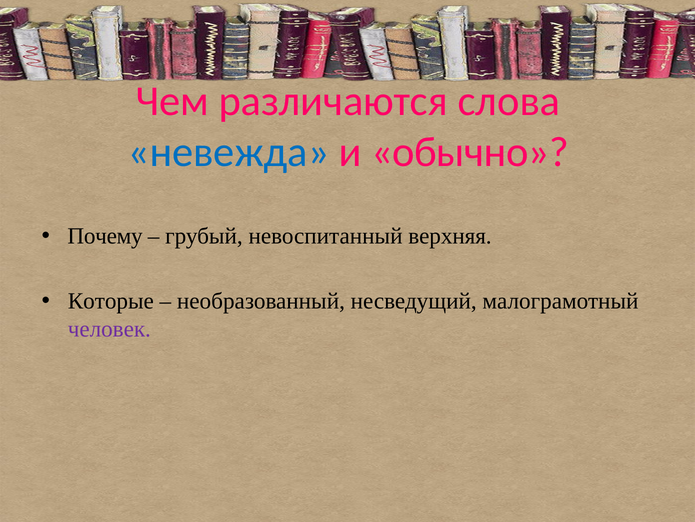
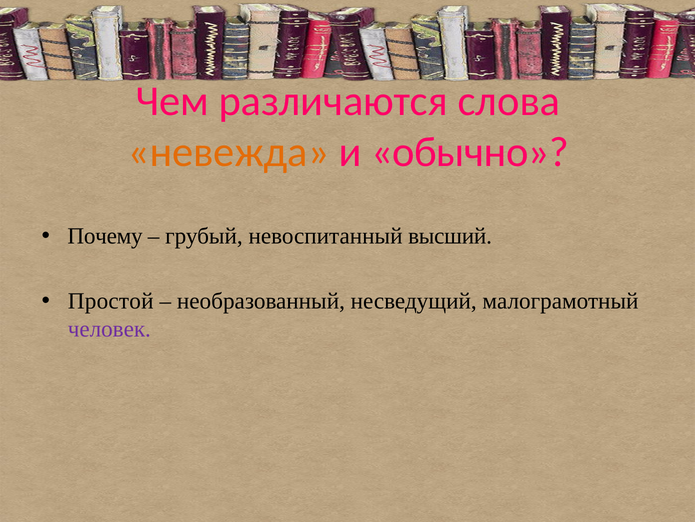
невежда colour: blue -> orange
верхняя: верхняя -> высший
Которые: Которые -> Простой
